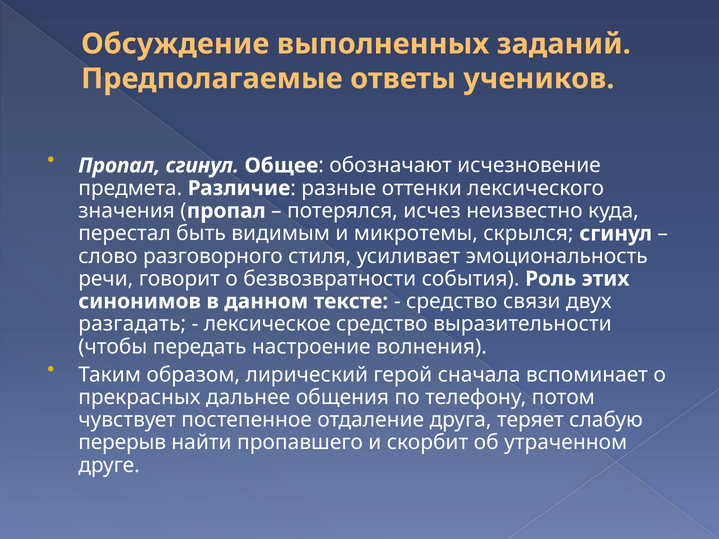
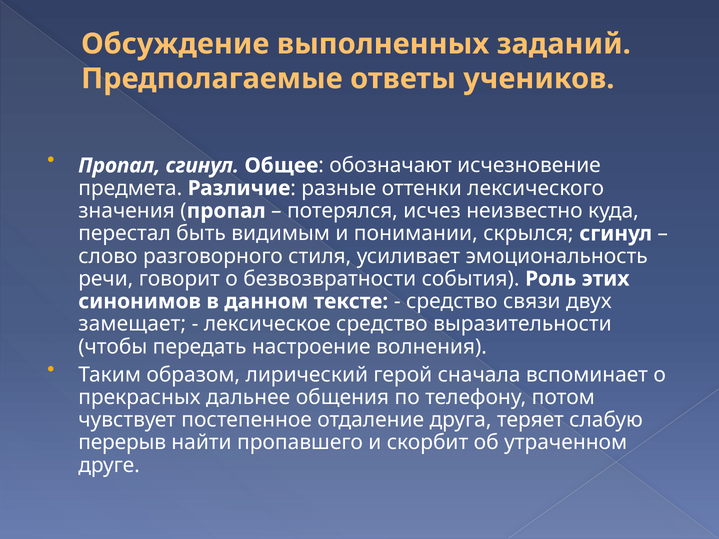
микротемы: микротемы -> понимании
разгадать: разгадать -> замещает
